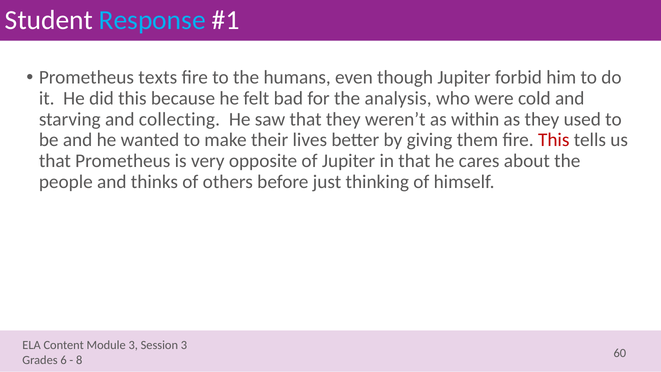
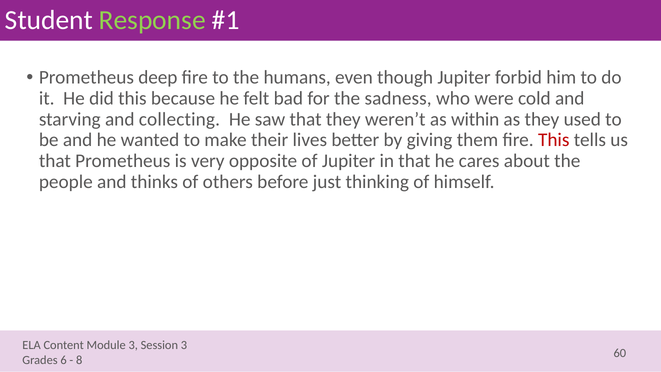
Response colour: light blue -> light green
texts: texts -> deep
analysis: analysis -> sadness
